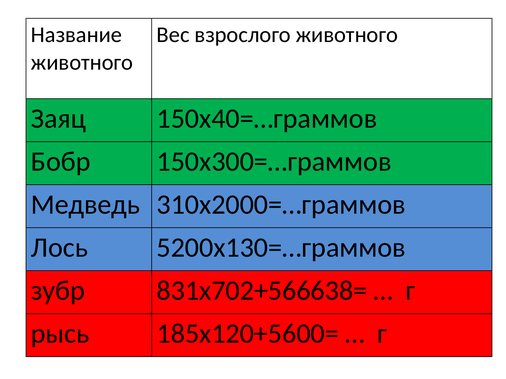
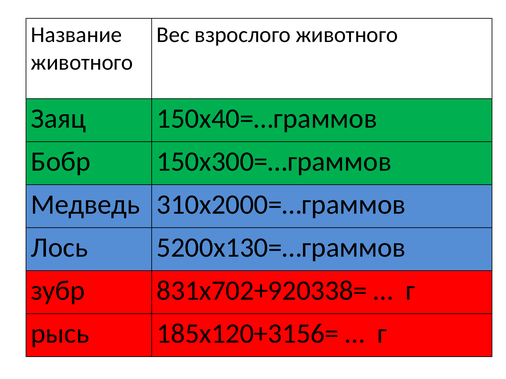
831х702+566638=: 831х702+566638= -> 831х702+920338=
185х120+5600=: 185х120+5600= -> 185х120+3156=
